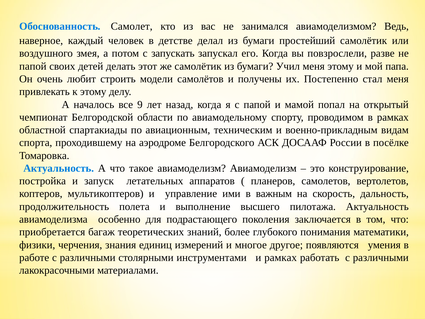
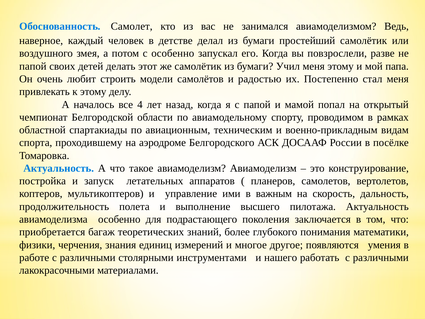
с запускать: запускать -> особенно
получены: получены -> радостью
9: 9 -> 4
и рамках: рамках -> нашего
